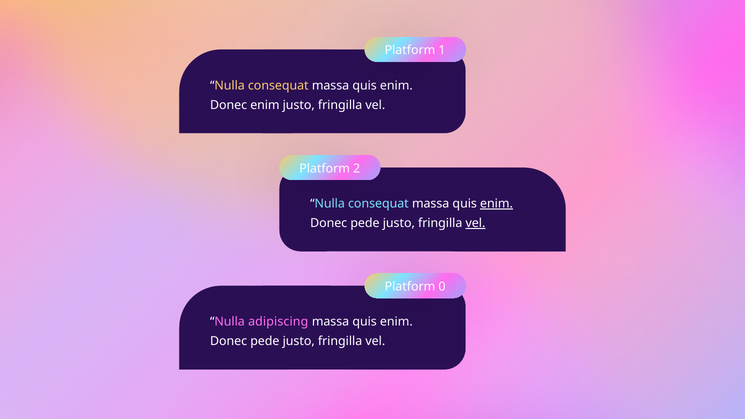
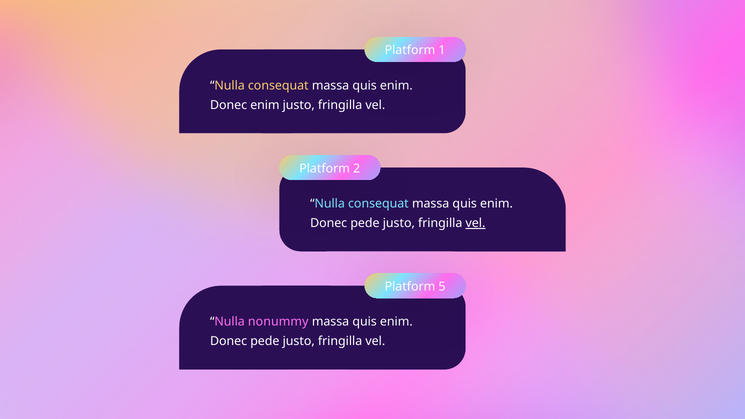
enim at (496, 204) underline: present -> none
0: 0 -> 5
adipiscing: adipiscing -> nonummy
